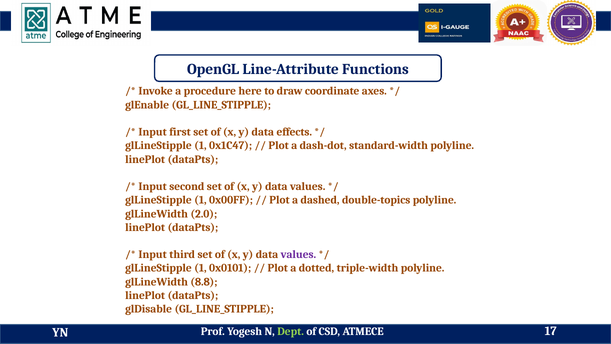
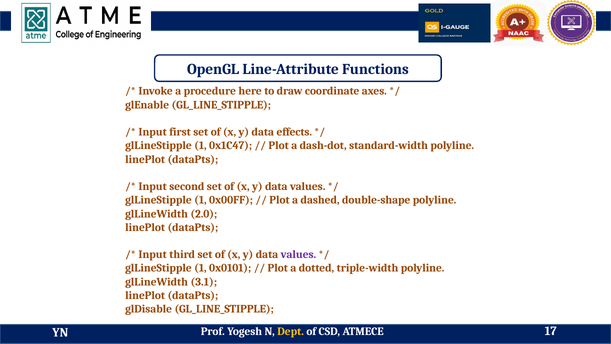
double-topics: double-topics -> double-shape
8.8: 8.8 -> 3.1
Dept colour: light green -> yellow
